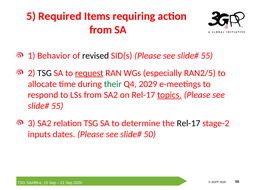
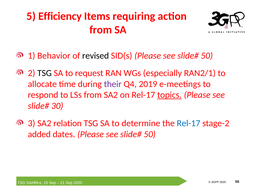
Required: Required -> Efficiency
55 at (207, 56): 55 -> 50
request underline: present -> none
RAN2/5: RAN2/5 -> RAN2/1
their colour: green -> purple
2029: 2029 -> 2019
55 at (57, 106): 55 -> 30
Rel-17 at (189, 123) colour: black -> blue
inputs: inputs -> added
